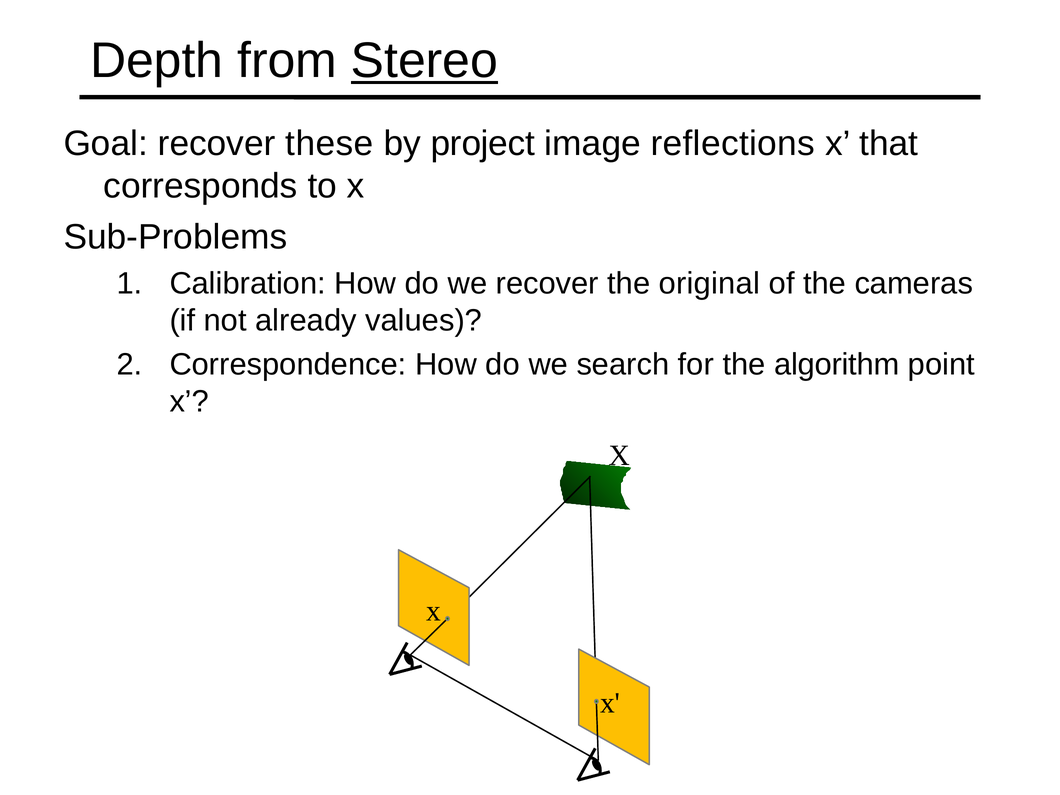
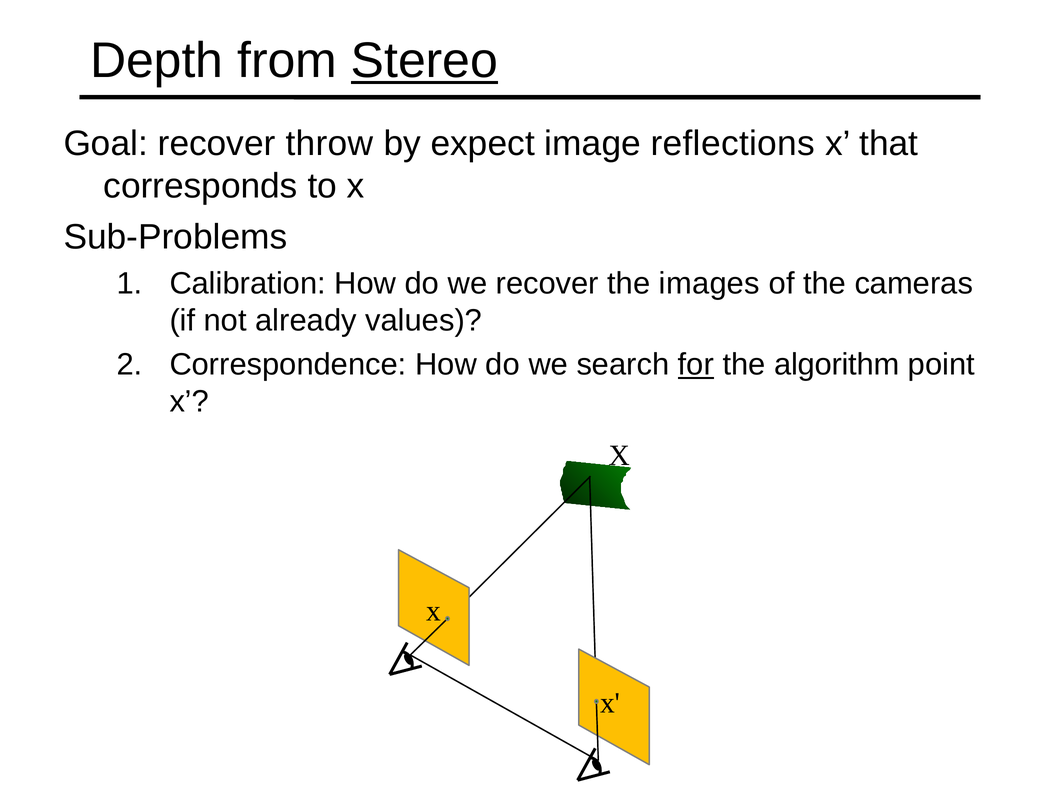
these: these -> throw
project: project -> expect
original: original -> images
for underline: none -> present
